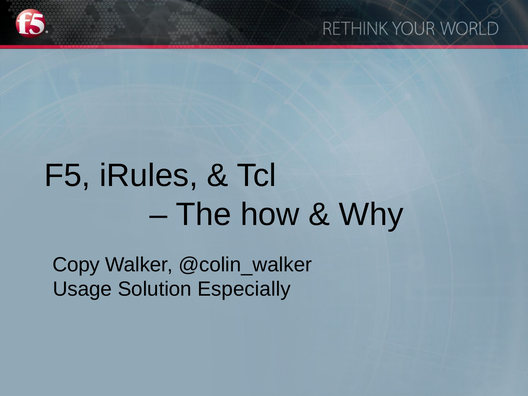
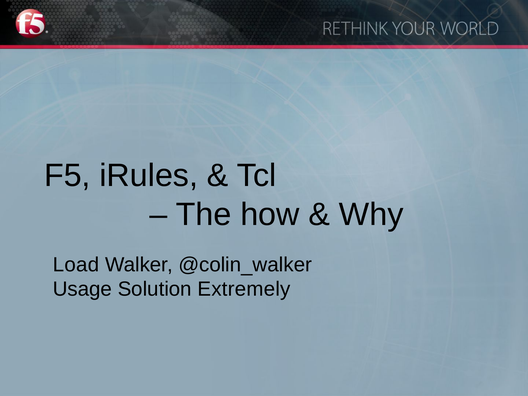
Copy: Copy -> Load
Especially: Especially -> Extremely
